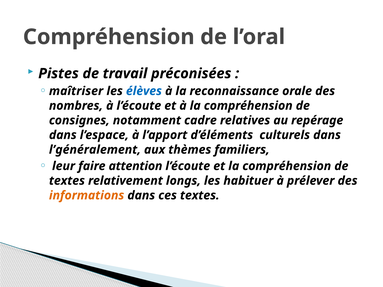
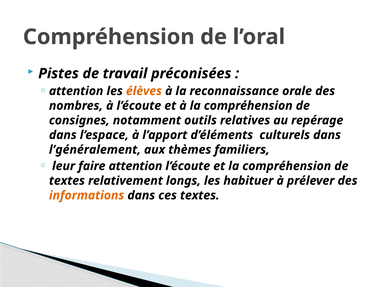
maîtriser at (76, 91): maîtriser -> attention
élèves colour: blue -> orange
cadre: cadre -> outils
